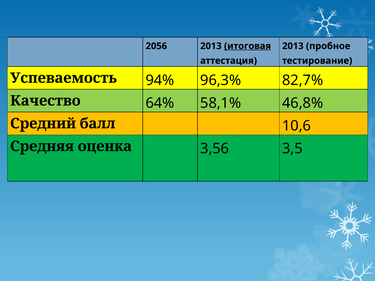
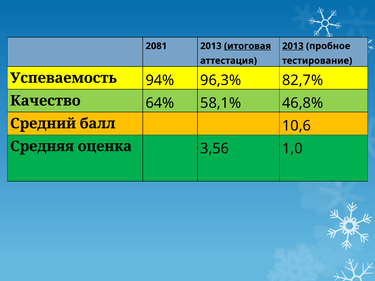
2056: 2056 -> 2081
2013 at (293, 46) underline: none -> present
3,5: 3,5 -> 1,0
